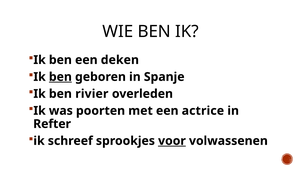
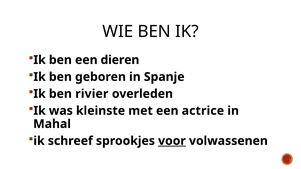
deken: deken -> dieren
ben at (60, 77) underline: present -> none
poorten: poorten -> kleinste
Refter: Refter -> Mahal
